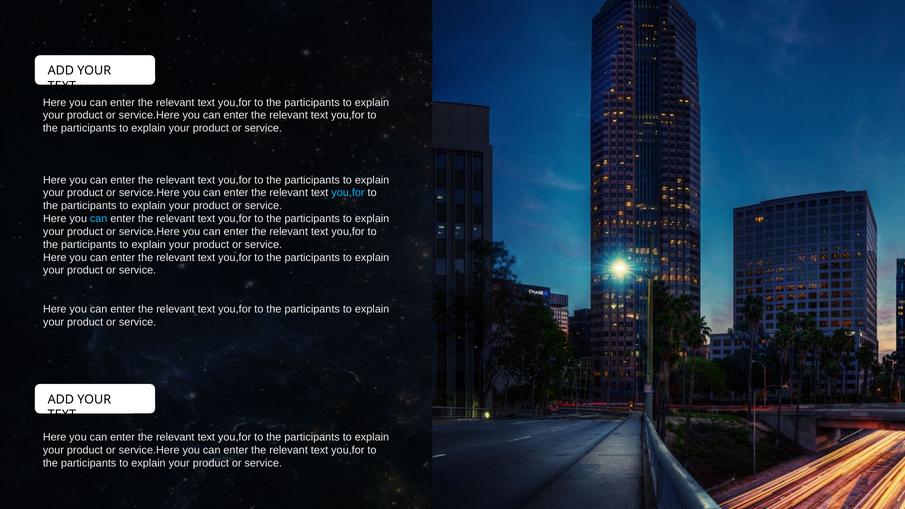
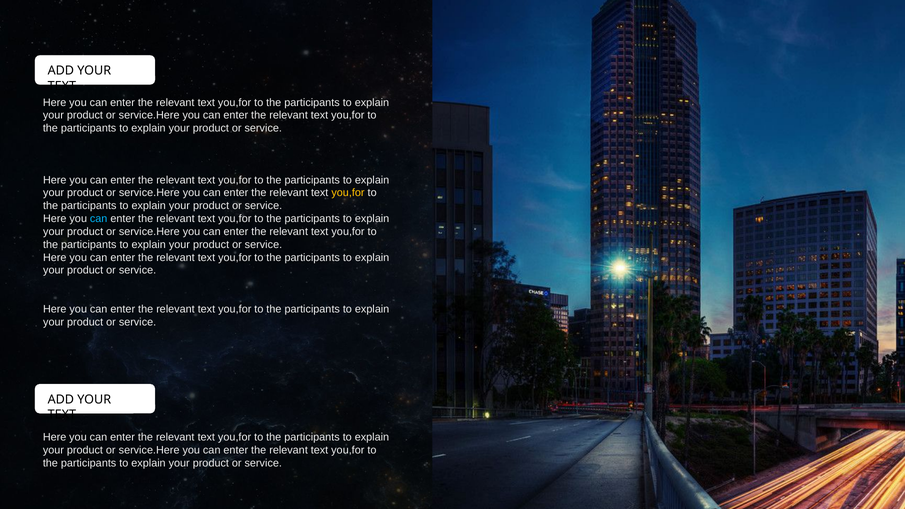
you,for at (348, 193) colour: light blue -> yellow
